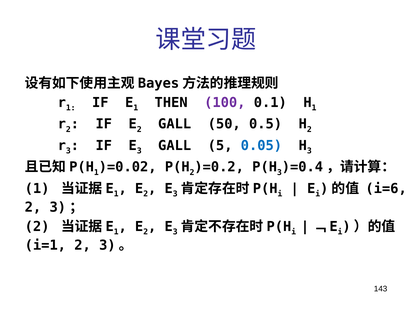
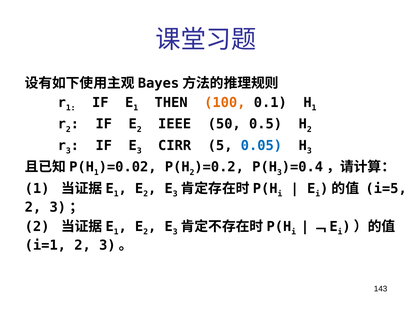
100 colour: purple -> orange
2 GALL: GALL -> IEEE
GALL at (175, 146): GALL -> CIRR
i=6: i=6 -> i=5
